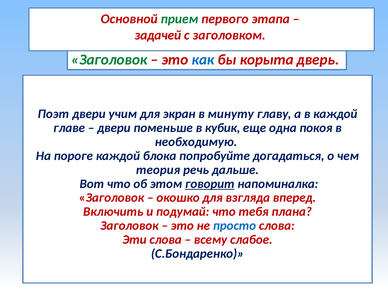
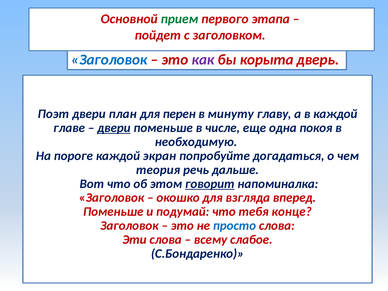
задачей: задачей -> пойдет
Заголовок at (109, 60) colour: green -> blue
как colour: blue -> purple
учим: учим -> план
экран: экран -> перен
двери at (114, 128) underline: none -> present
кубик: кубик -> числе
блока: блока -> экран
Включить at (113, 212): Включить -> Поменьше
плана: плана -> конце
